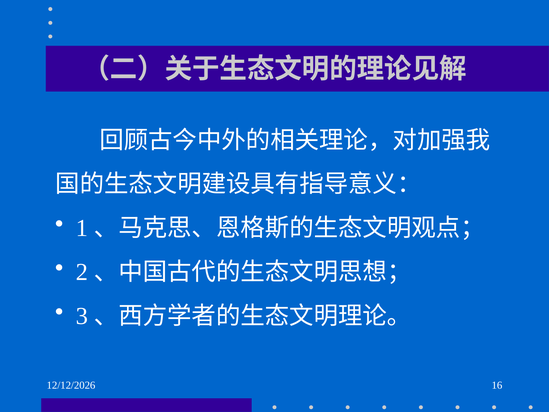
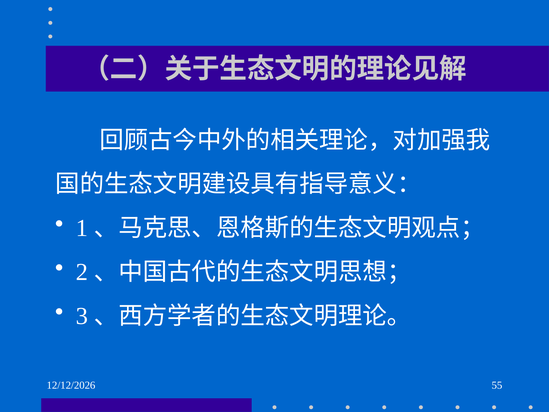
16: 16 -> 55
